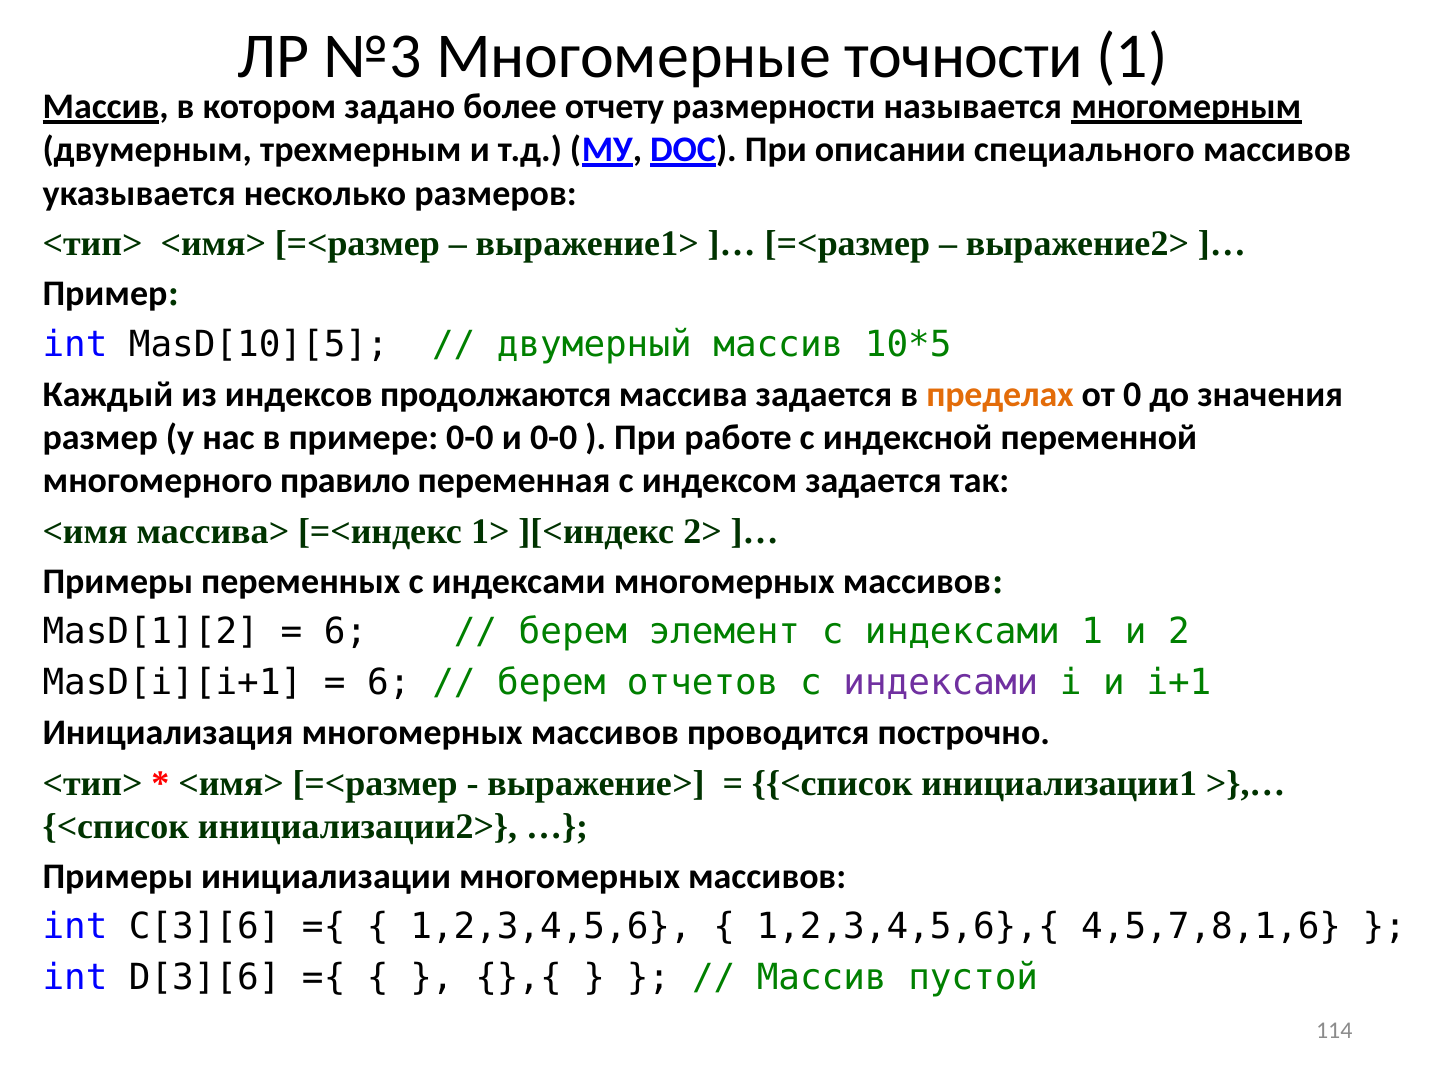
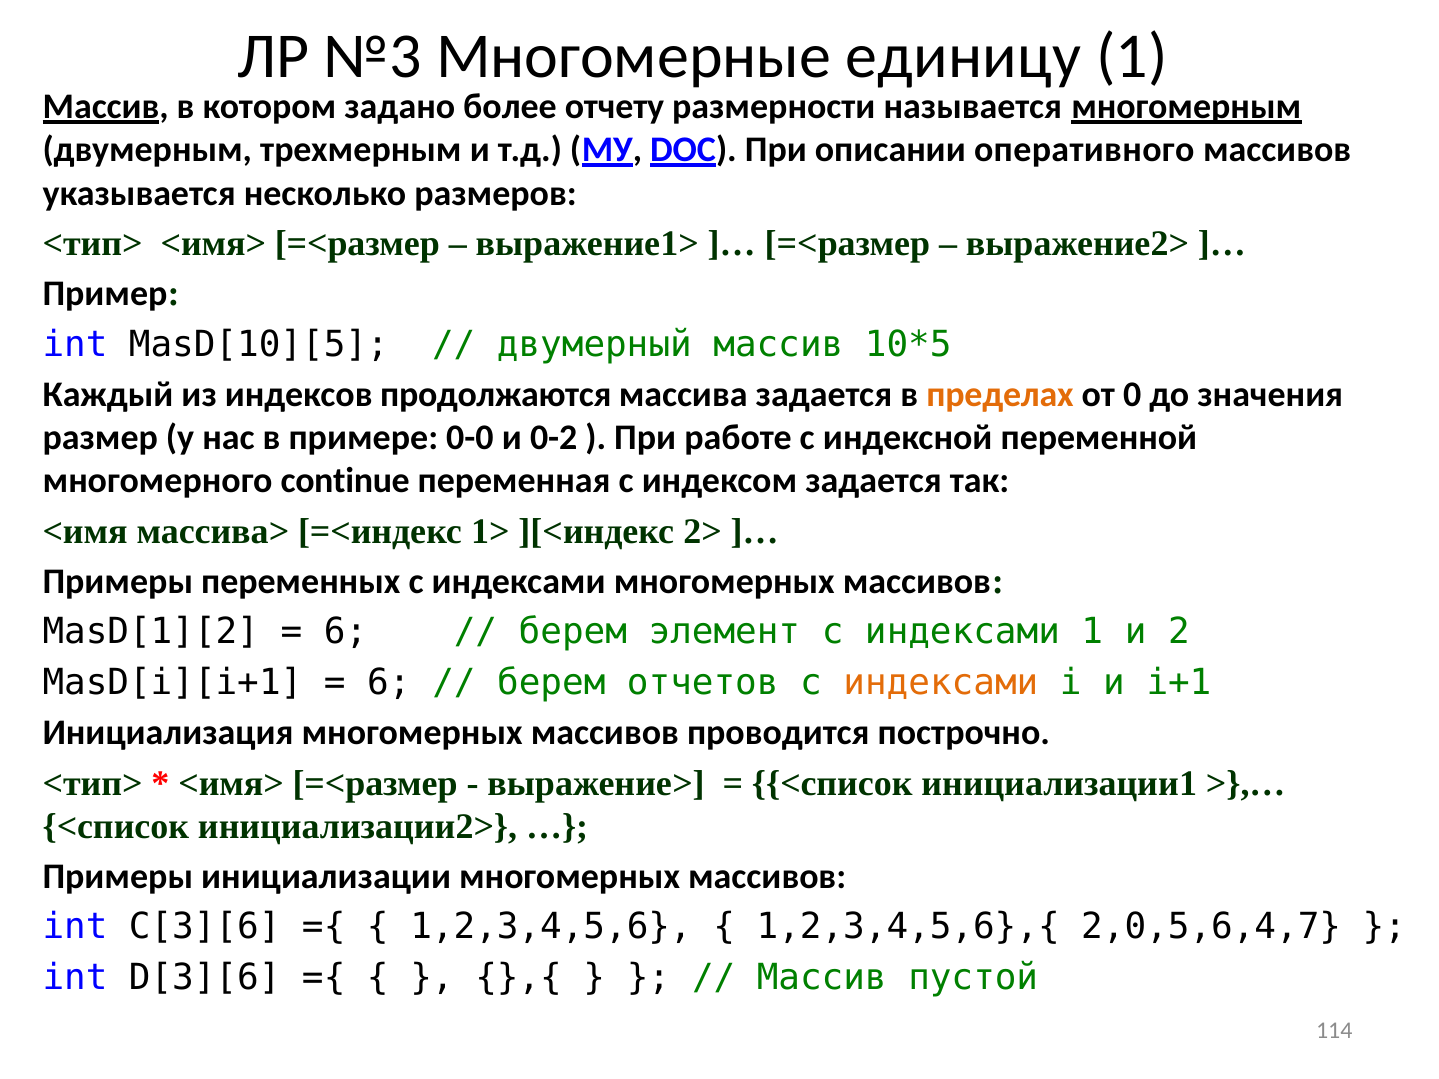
точности: точности -> единицу
специального: специального -> оперативного
и 0-0: 0-0 -> 0-2
правило: правило -> continue
индексами at (941, 683) colour: purple -> orange
4,5,7,8,1,6: 4,5,7,8,1,6 -> 2,0,5,6,4,7
